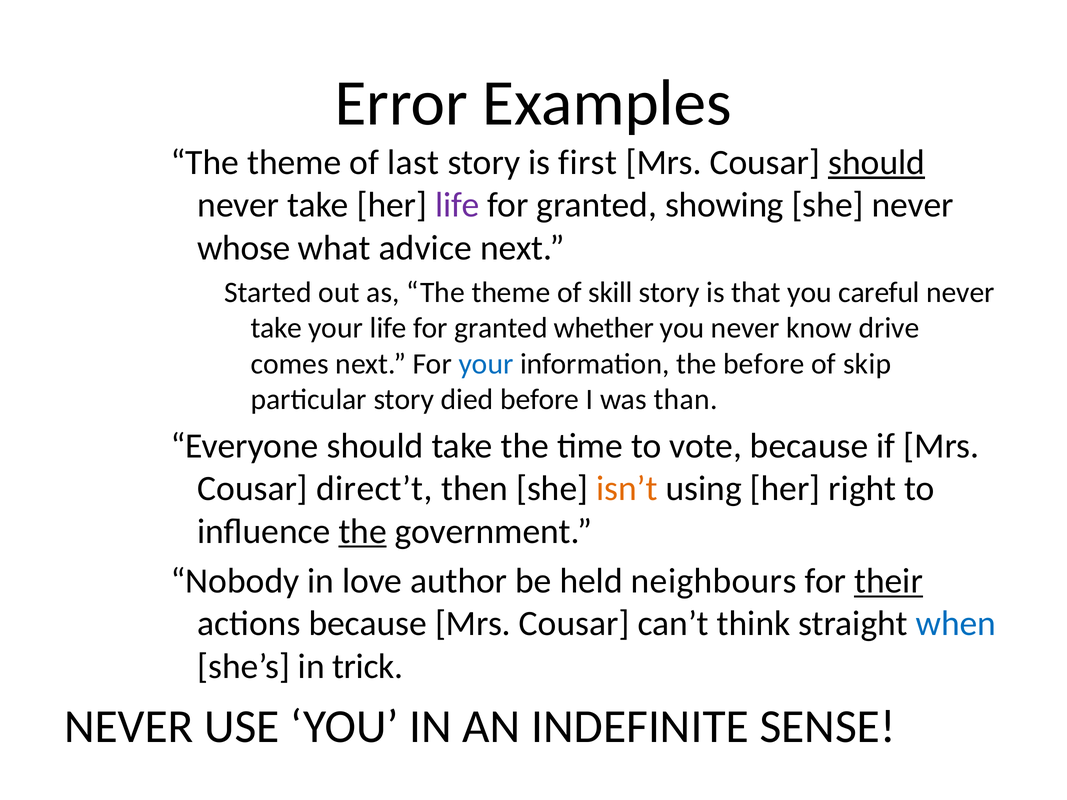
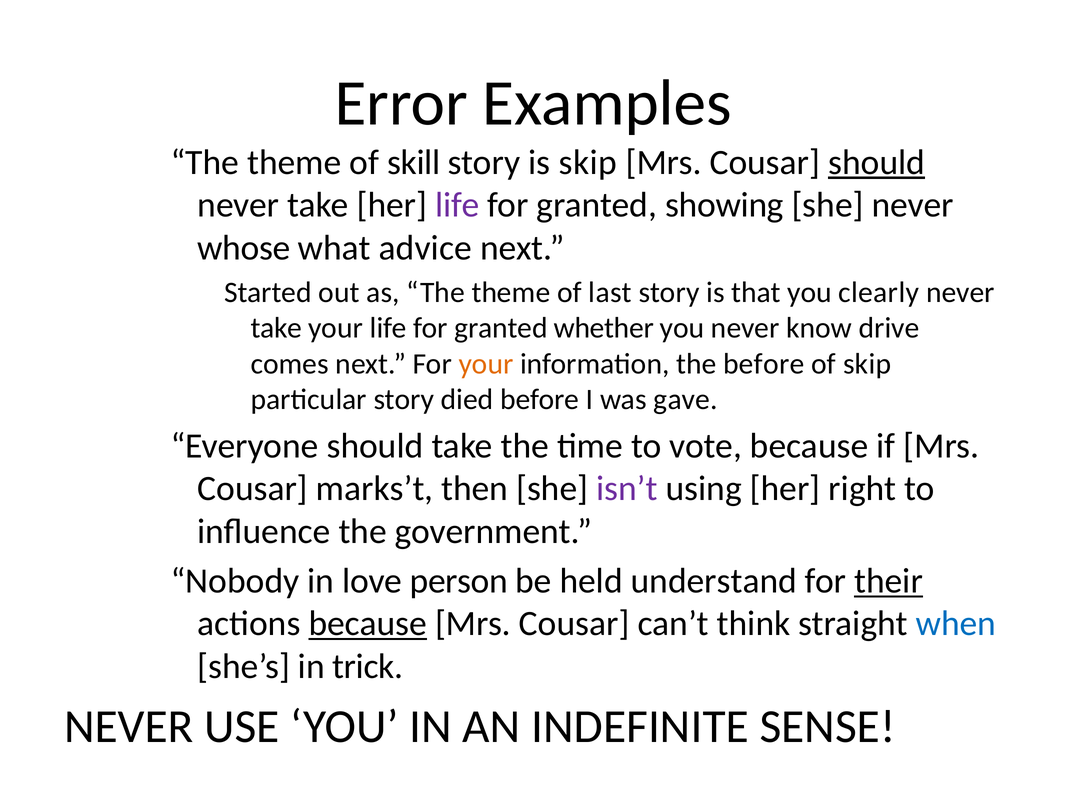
last: last -> skill
is first: first -> skip
skill: skill -> last
careful: careful -> clearly
your at (486, 364) colour: blue -> orange
than: than -> gave
direct’t: direct’t -> marks’t
isn’t colour: orange -> purple
the at (363, 531) underline: present -> none
author: author -> person
neighbours: neighbours -> understand
because at (368, 624) underline: none -> present
